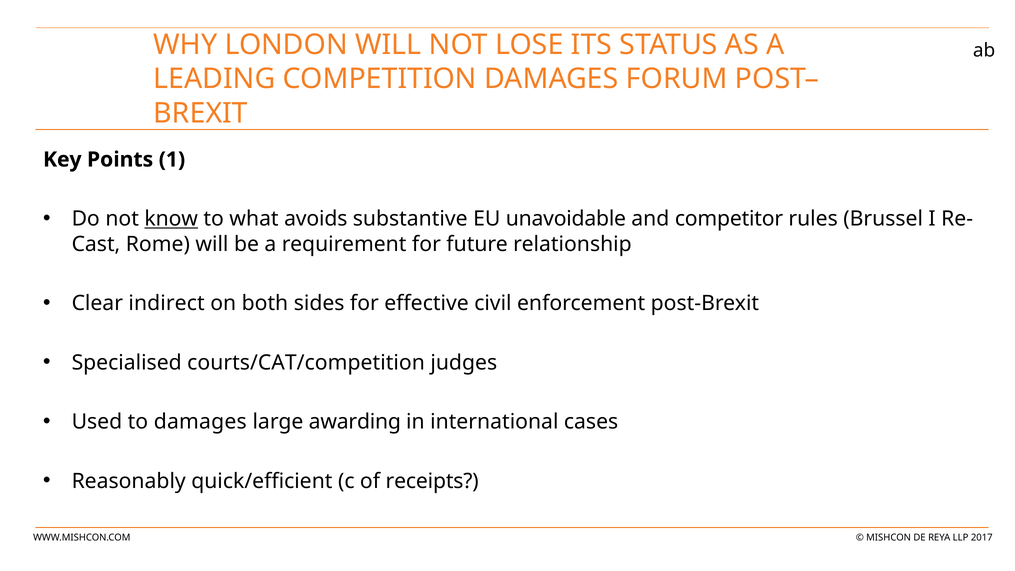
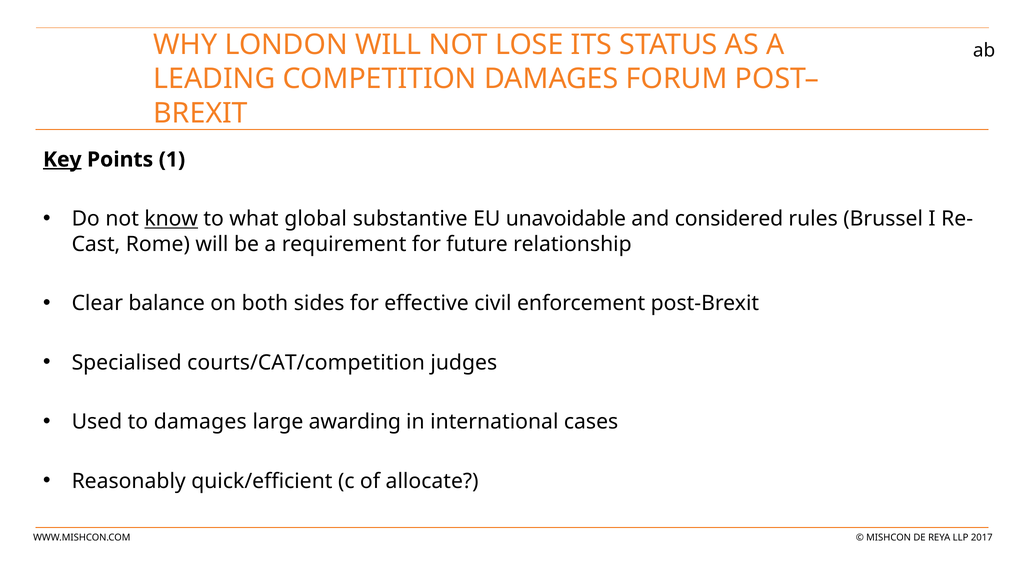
Key underline: none -> present
avoids: avoids -> global
competitor: competitor -> considered
indirect: indirect -> balance
receipts: receipts -> allocate
